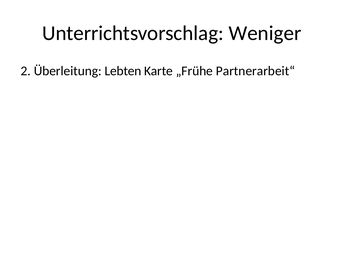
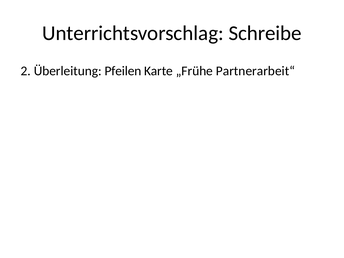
Weniger: Weniger -> Schreibe
Lebten: Lebten -> Pfeilen
